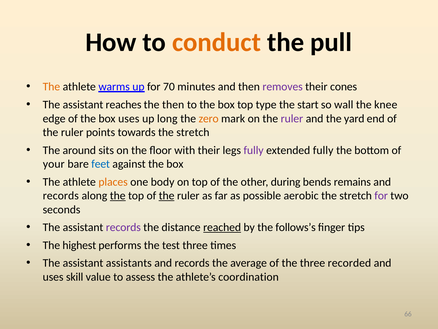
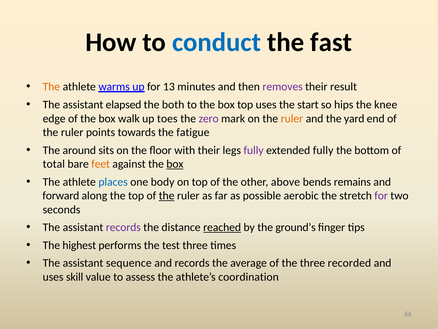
conduct colour: orange -> blue
pull: pull -> fast
70: 70 -> 13
cones: cones -> result
reaches: reaches -> elapsed
the then: then -> both
top type: type -> uses
wall: wall -> hips
box uses: uses -> walk
long: long -> toes
zero colour: orange -> purple
ruler at (292, 118) colour: purple -> orange
towards the stretch: stretch -> fatigue
your: your -> total
feet colour: blue -> orange
box at (175, 164) underline: none -> present
places colour: orange -> blue
during: during -> above
records at (61, 195): records -> forward
the at (118, 195) underline: present -> none
follows’s: follows’s -> ground’s
assistants: assistants -> sequence
